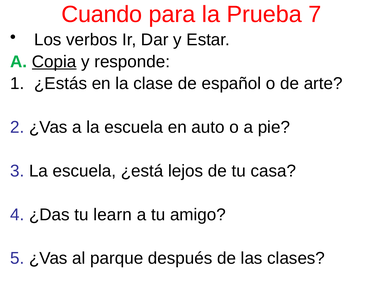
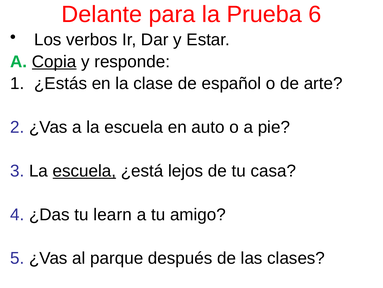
Cuando: Cuando -> Delante
7: 7 -> 6
escuela at (84, 171) underline: none -> present
